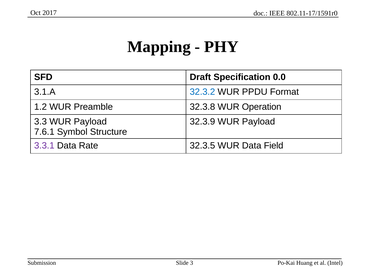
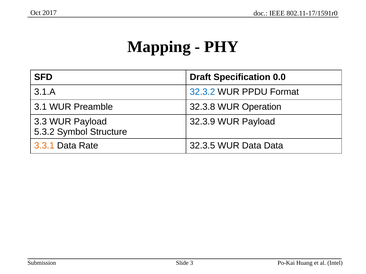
1.2: 1.2 -> 3.1
7.6.1: 7.6.1 -> 5.3.2
3.3.1 colour: purple -> orange
Data Field: Field -> Data
